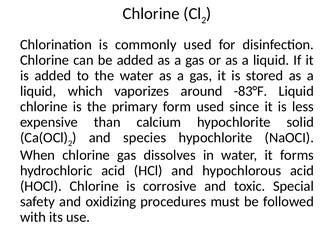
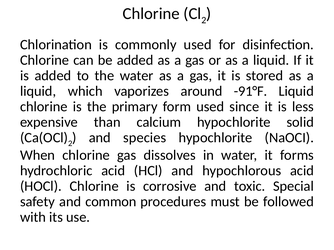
-83°F: -83°F -> -91°F
oxidizing: oxidizing -> common
